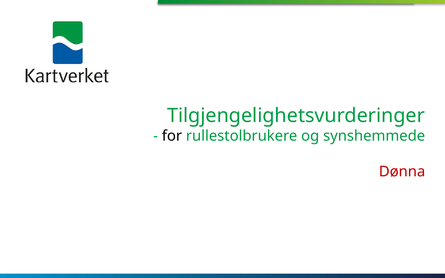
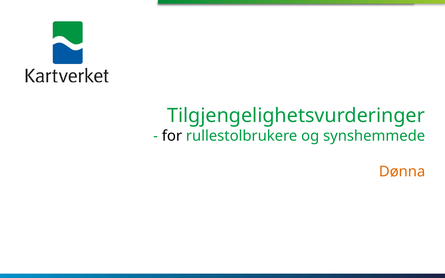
Dønna colour: red -> orange
